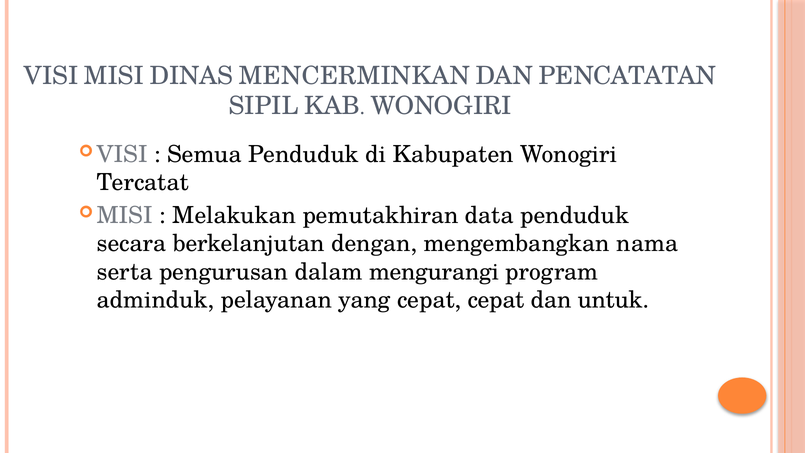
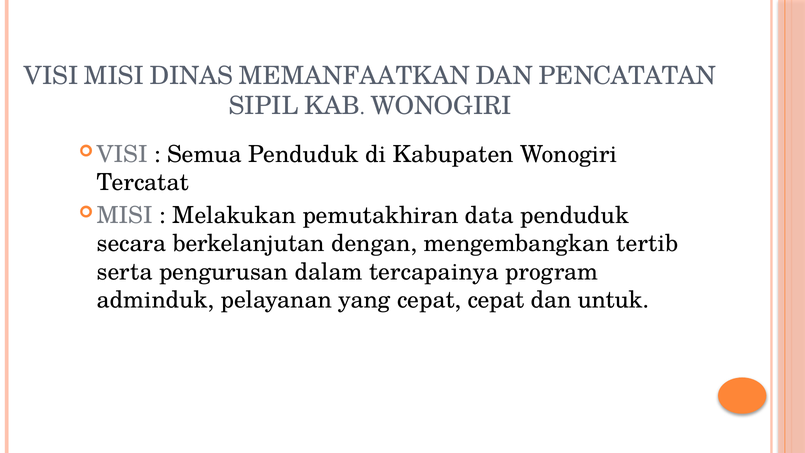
MENCERMINKAN: MENCERMINKAN -> MEMANFAATKAN
nama: nama -> tertib
mengurangi: mengurangi -> tercapainya
